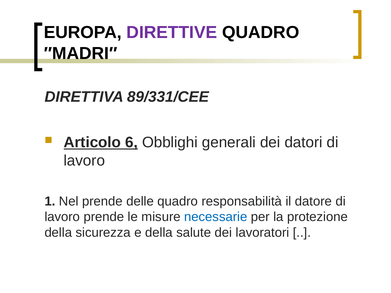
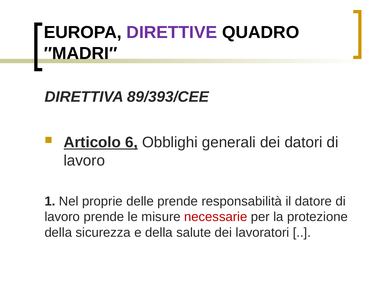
89/331/CEE: 89/331/CEE -> 89/393/CEE
Nel prende: prende -> proprie
delle quadro: quadro -> prende
necessarie colour: blue -> red
